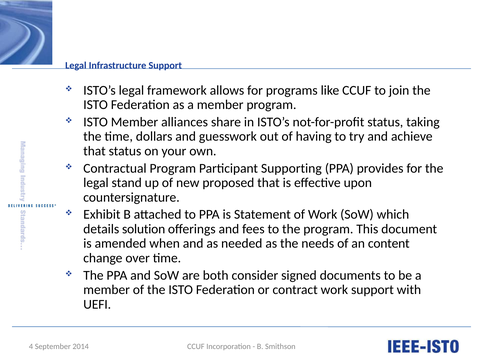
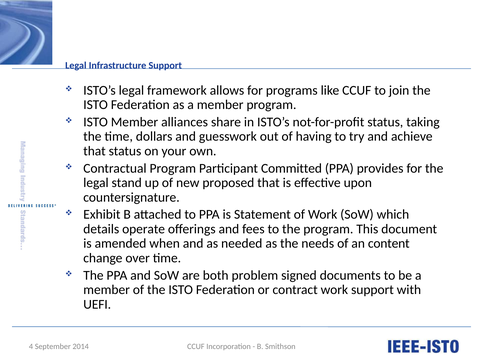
Supporting: Supporting -> Committed
solution: solution -> operate
consider: consider -> problem
